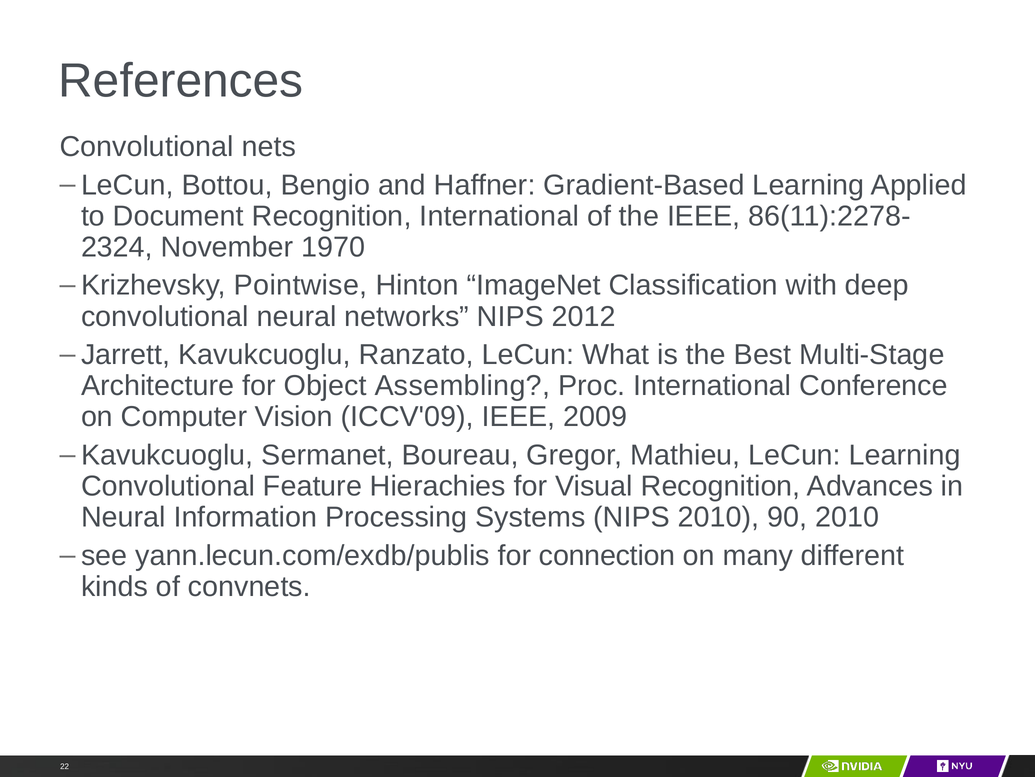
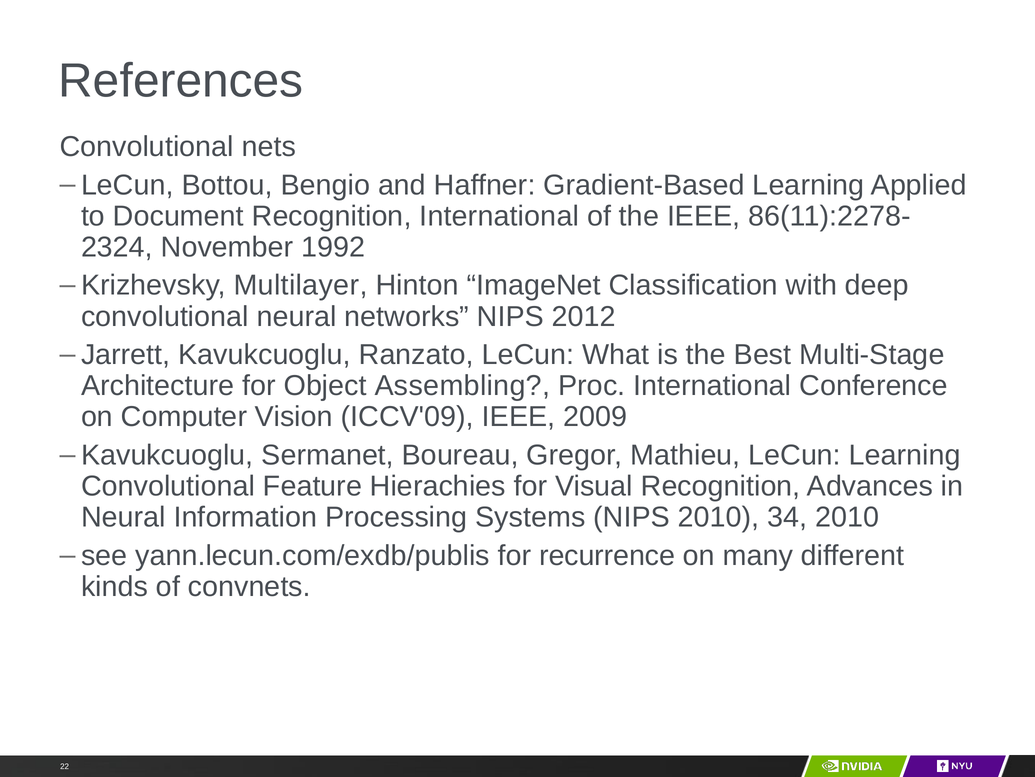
1970: 1970 -> 1992
Pointwise: Pointwise -> Multilayer
90: 90 -> 34
connection: connection -> recurrence
